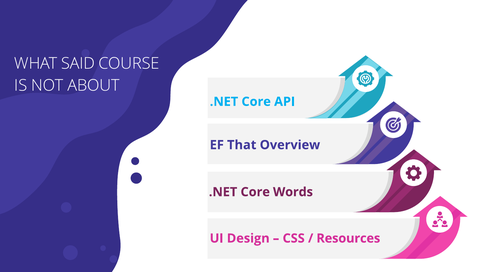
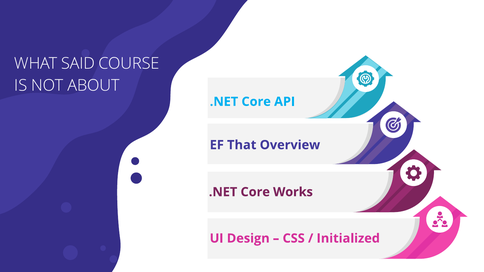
Words: Words -> Works
Resources: Resources -> Initialized
